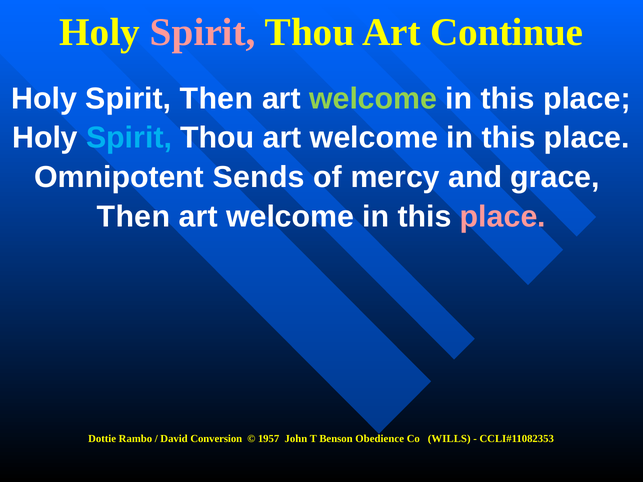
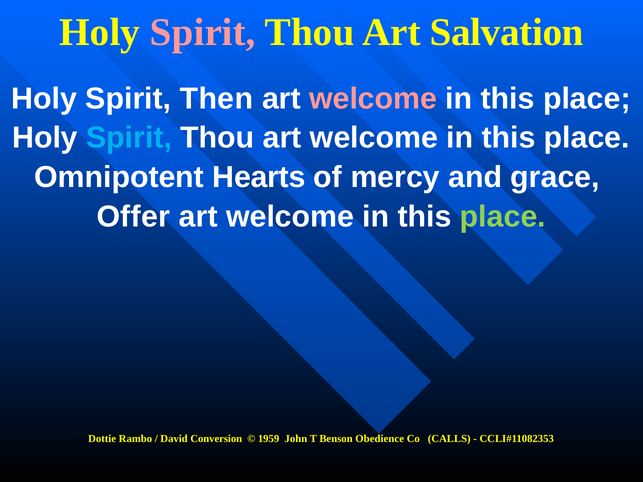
Continue: Continue -> Salvation
welcome at (373, 99) colour: light green -> pink
Sends: Sends -> Hearts
Then at (133, 217): Then -> Offer
place at (503, 217) colour: pink -> light green
1957: 1957 -> 1959
WILLS: WILLS -> CALLS
